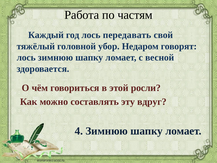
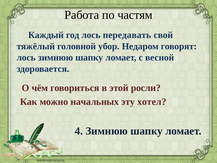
составлять: составлять -> начальных
вдруг: вдруг -> хотел
